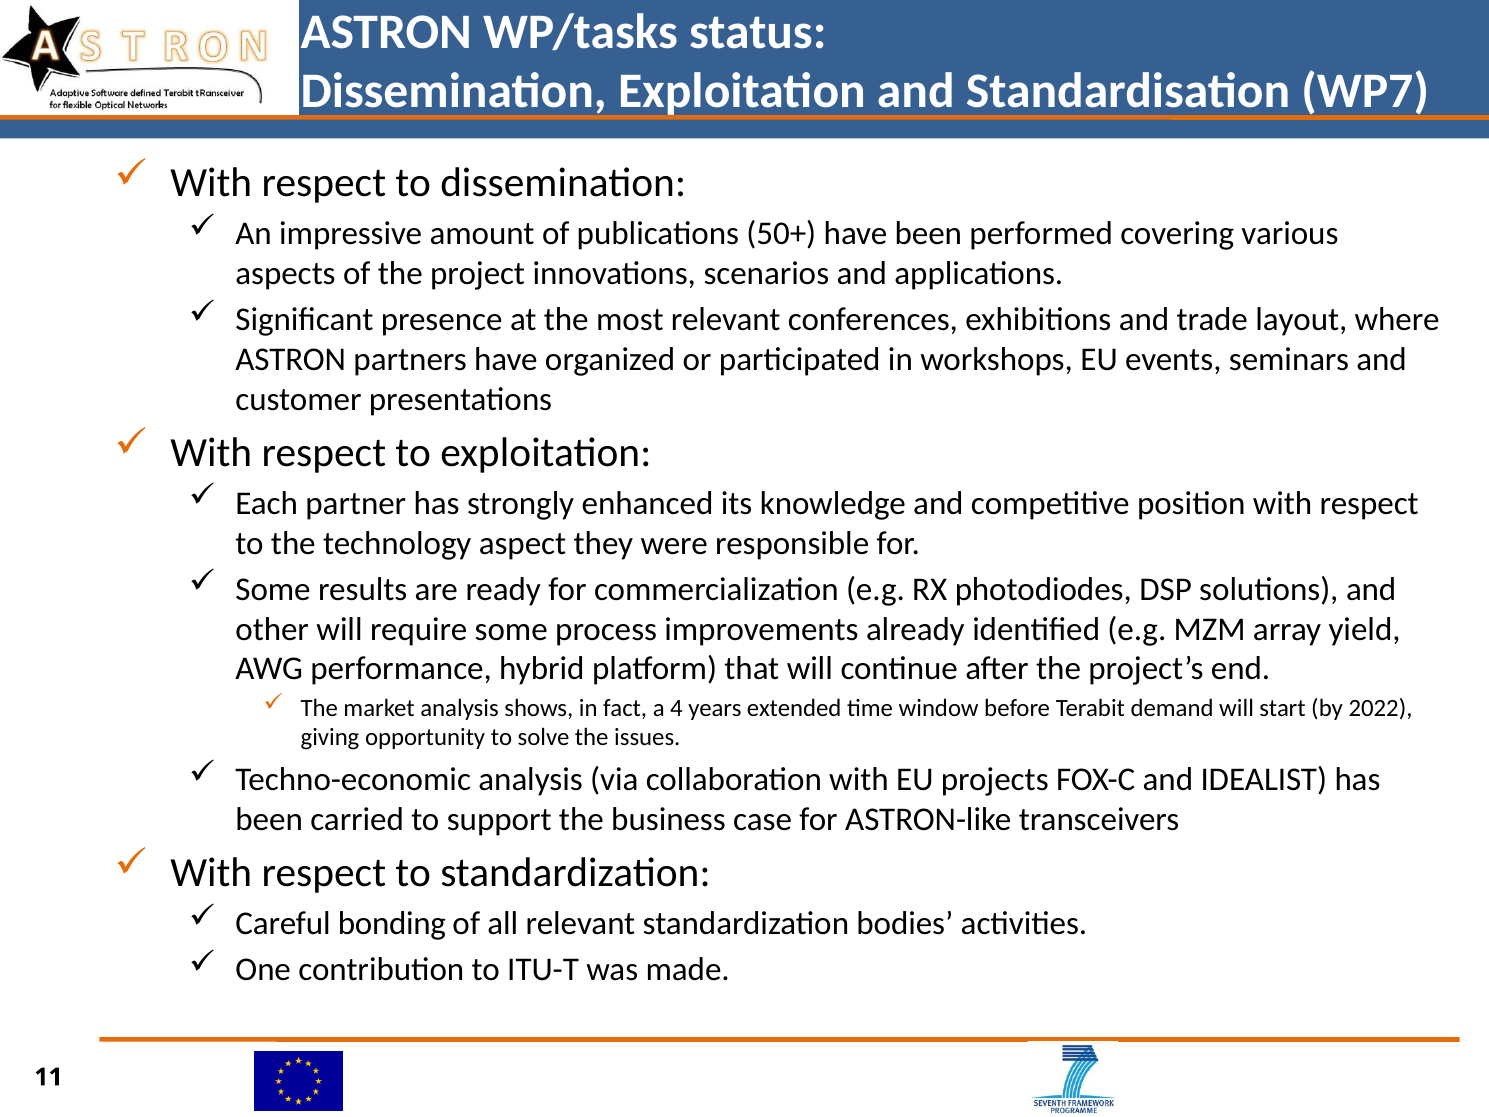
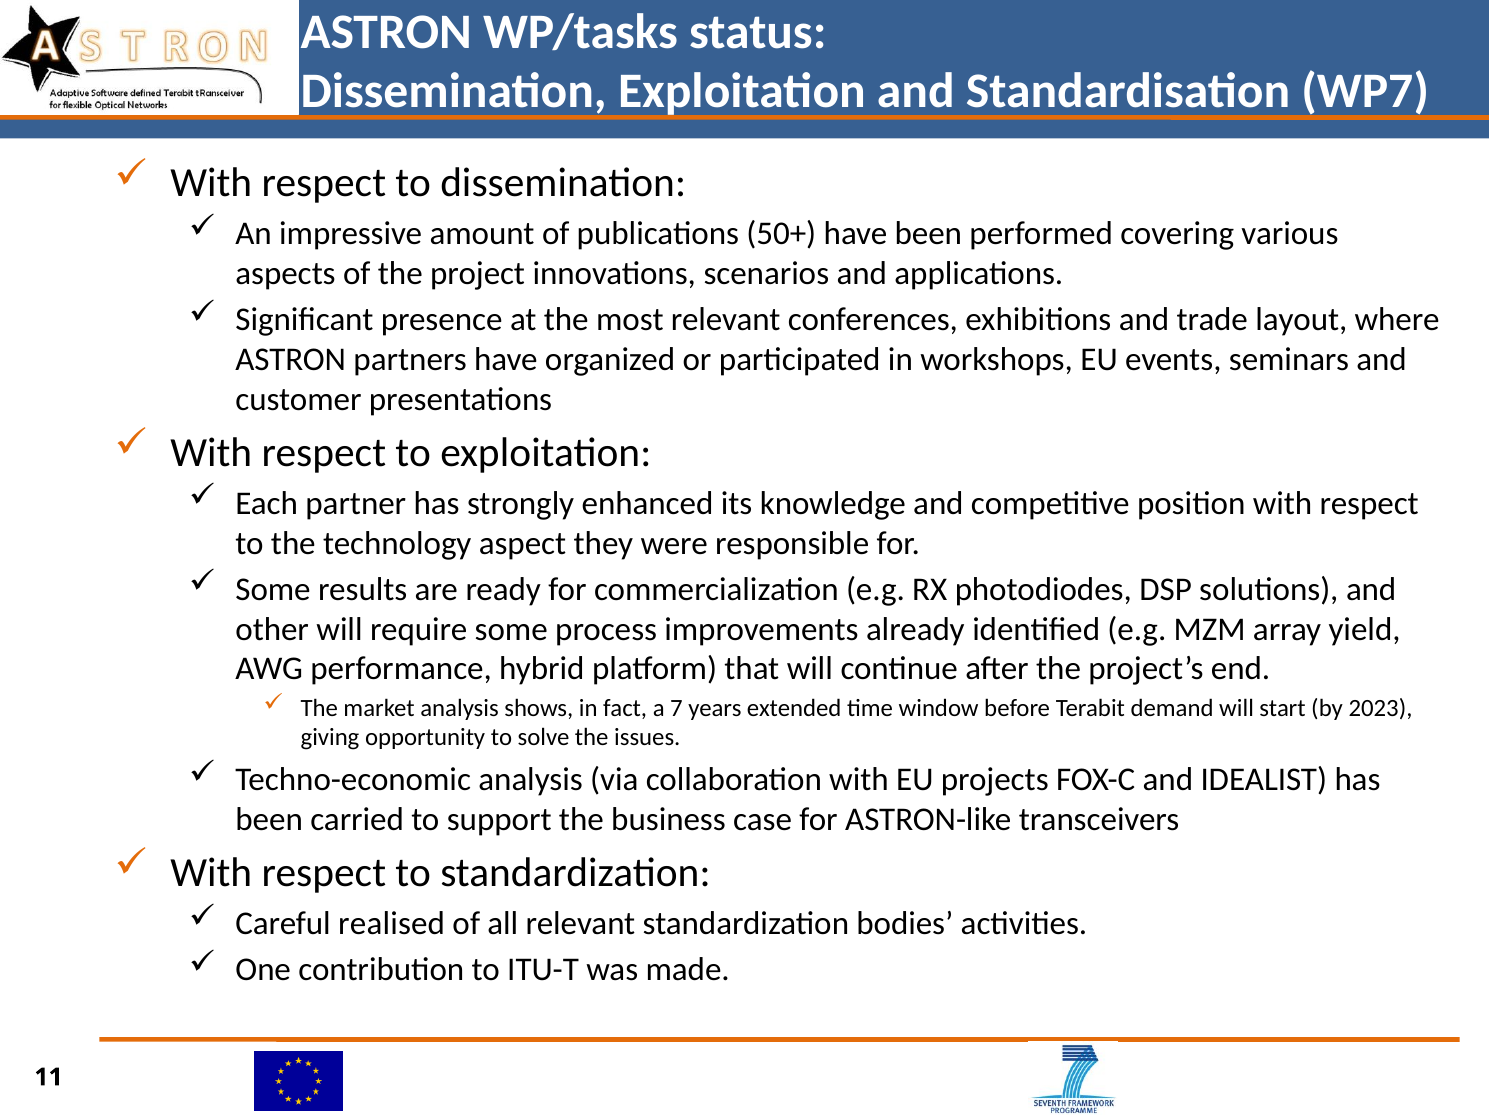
4: 4 -> 7
2022: 2022 -> 2023
bonding: bonding -> realised
